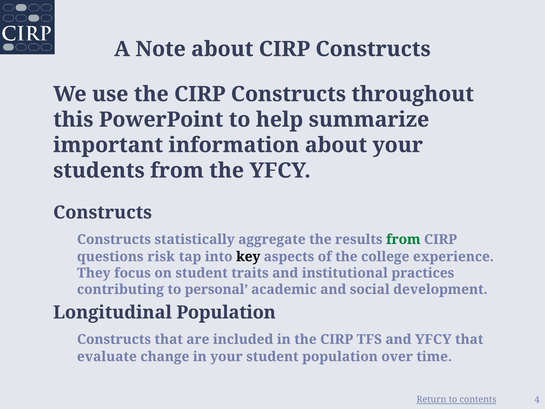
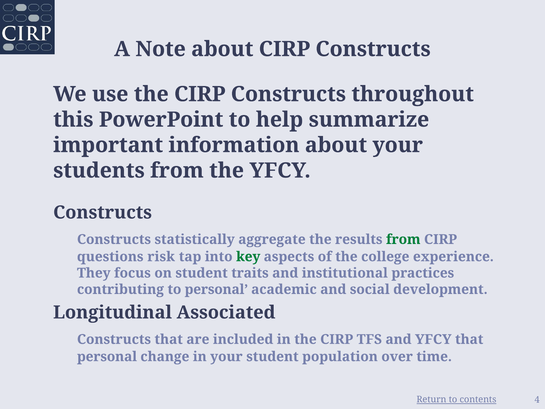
key colour: black -> green
Longitudinal Population: Population -> Associated
evaluate at (107, 356): evaluate -> personal
